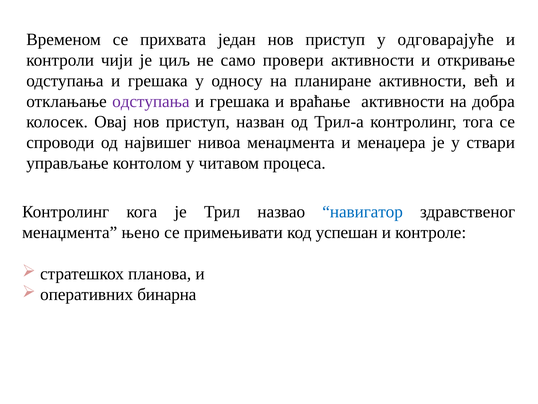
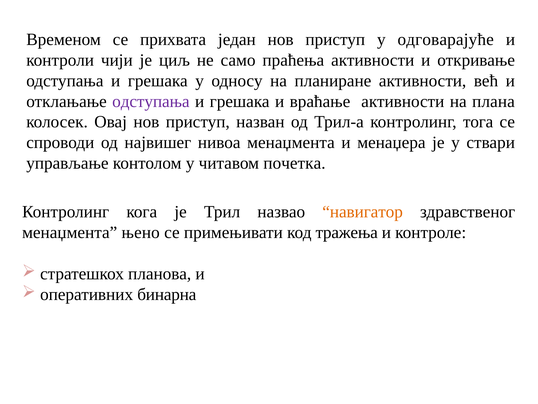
провери: провери -> праћења
добра: добра -> плана
процеса: процеса -> почетка
навигатор colour: blue -> orange
успешан: успешан -> тражења
